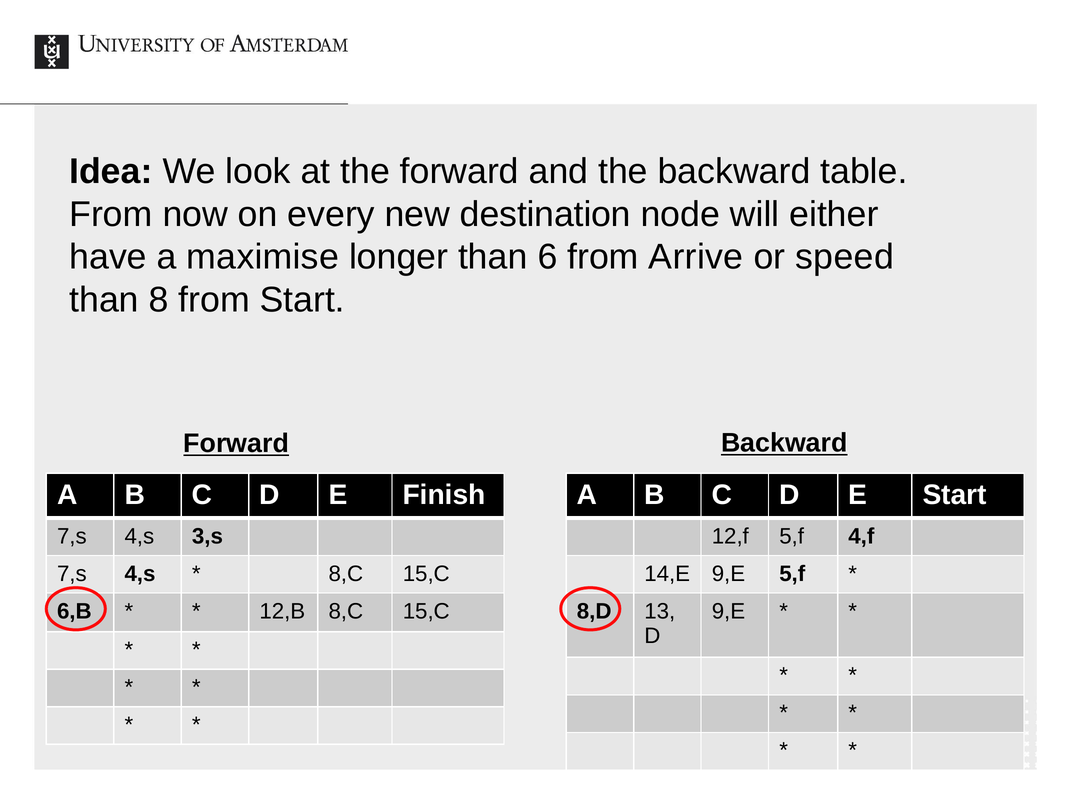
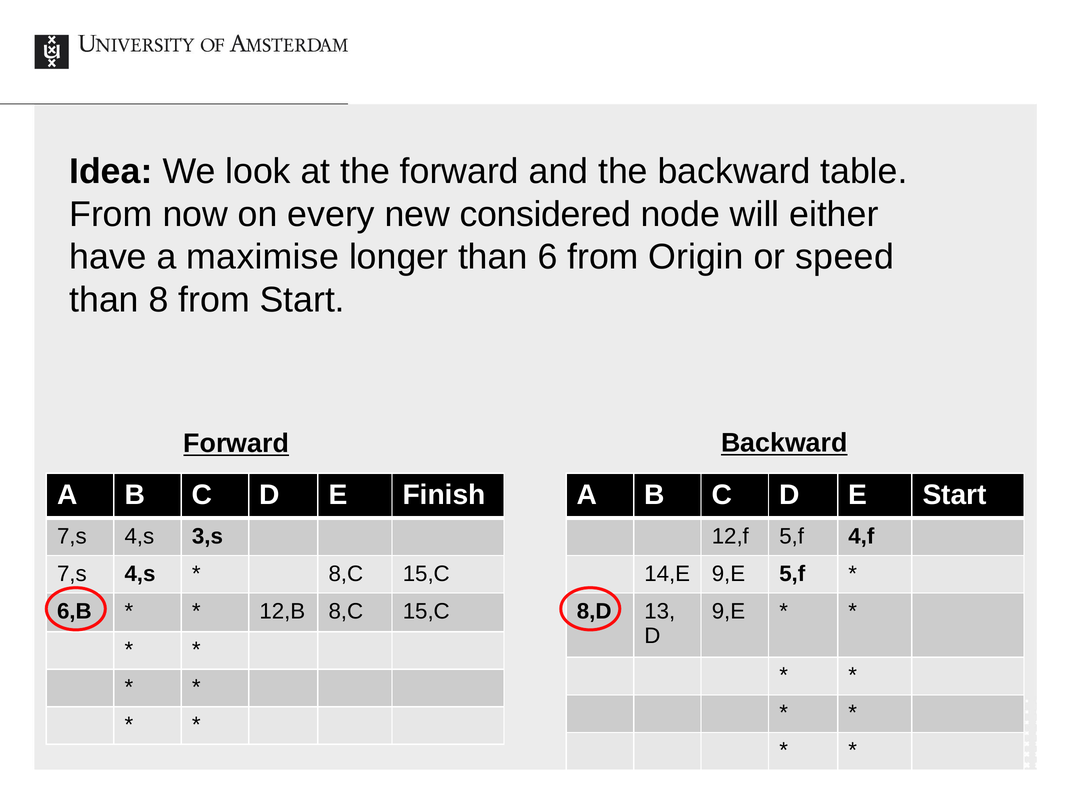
destination: destination -> considered
Arrive: Arrive -> Origin
